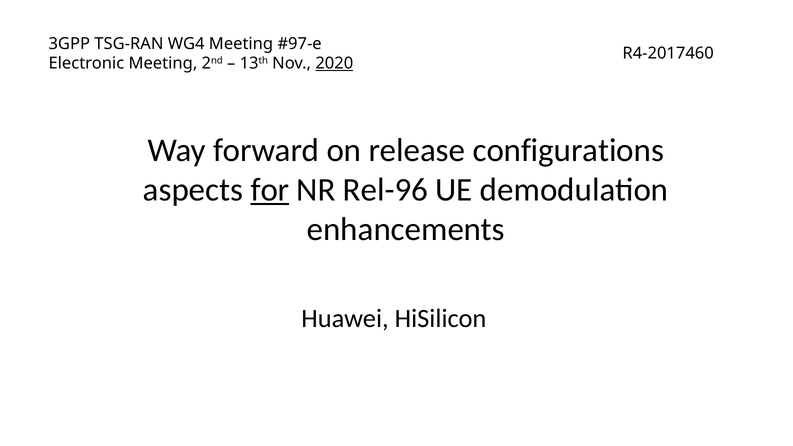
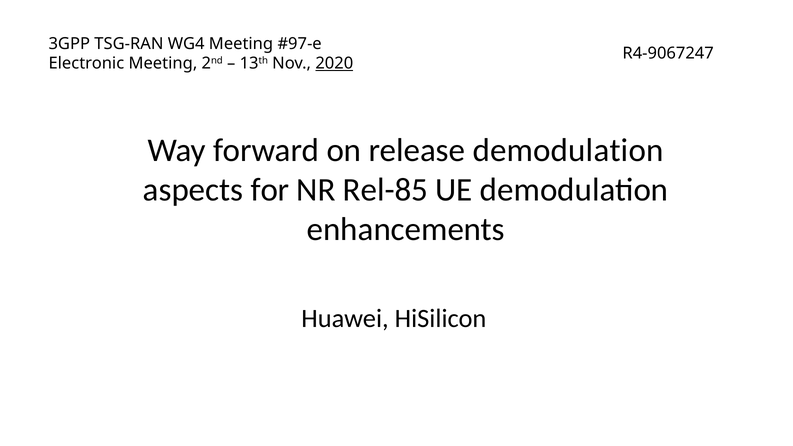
R4-2017460: R4-2017460 -> R4-9067247
release configurations: configurations -> demodulation
for underline: present -> none
Rel-96: Rel-96 -> Rel-85
